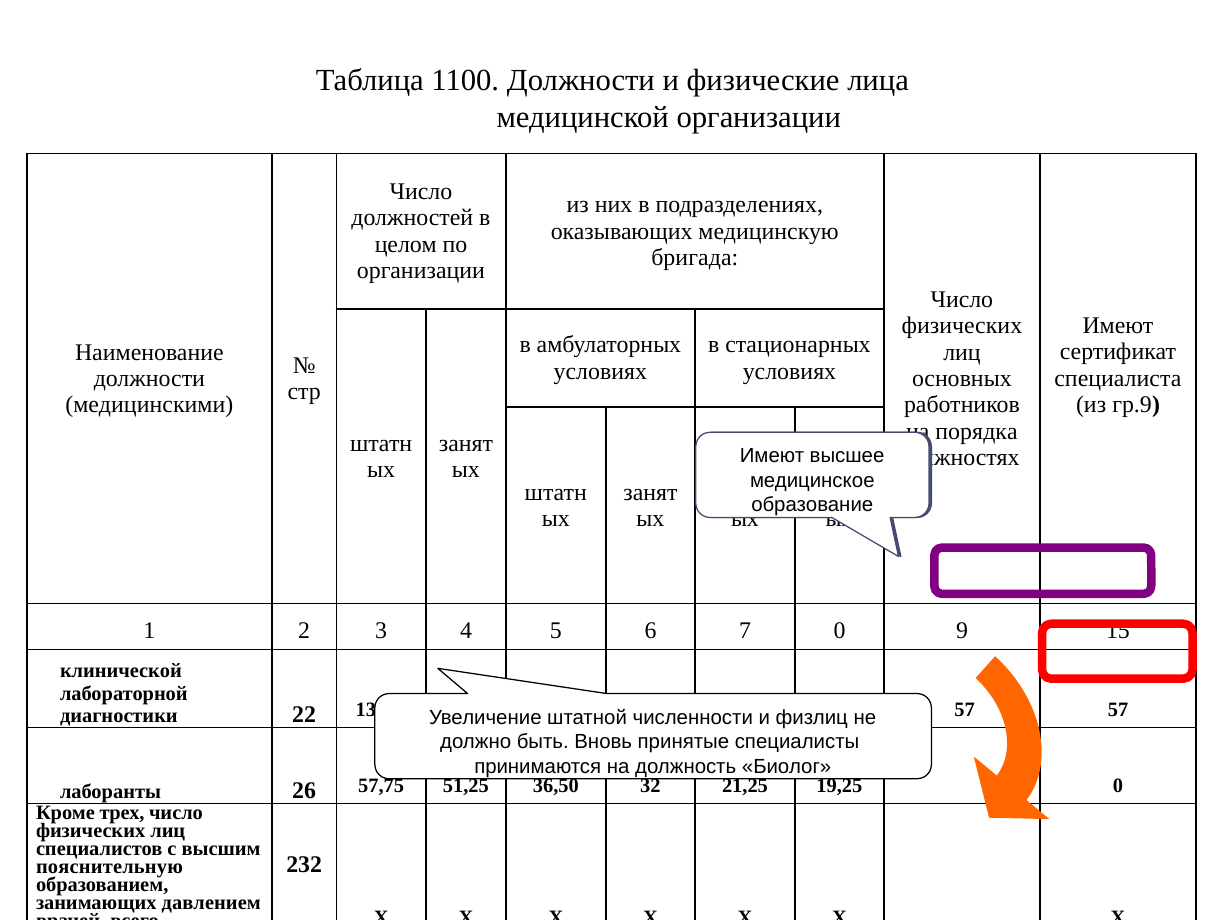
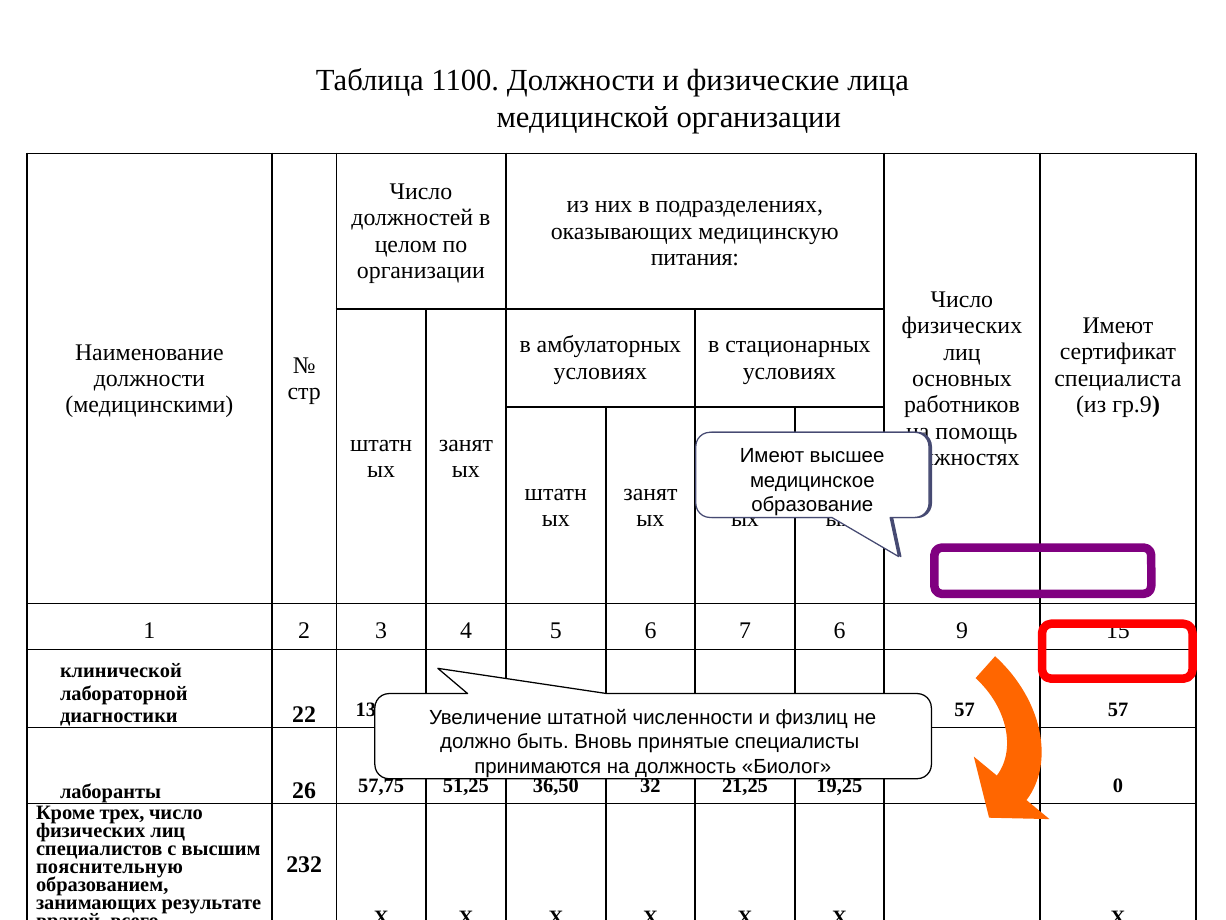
бригада: бригада -> питания
порядка: порядка -> помощь
7 0: 0 -> 6
давлением: давлением -> результате
